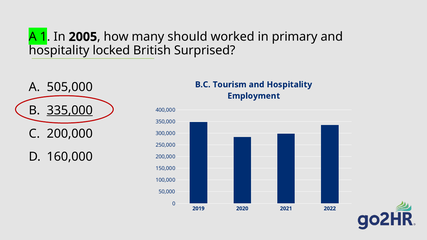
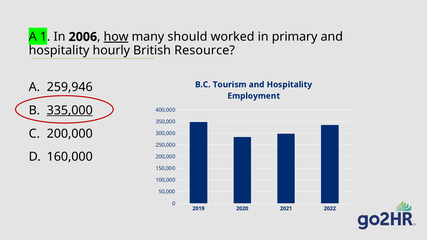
2005: 2005 -> 2006
how underline: none -> present
locked: locked -> hourly
Surprised: Surprised -> Resource
505,000: 505,000 -> 259,946
